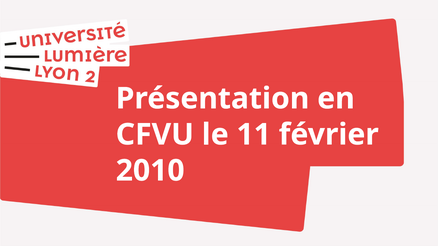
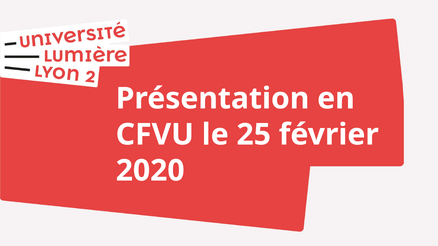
11: 11 -> 25
2010: 2010 -> 2020
